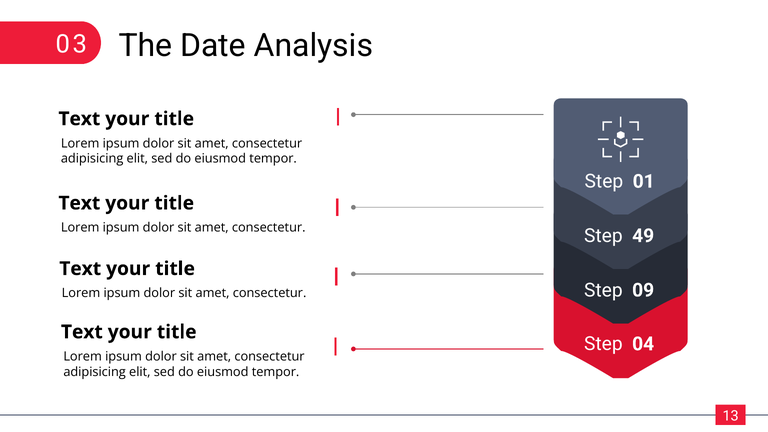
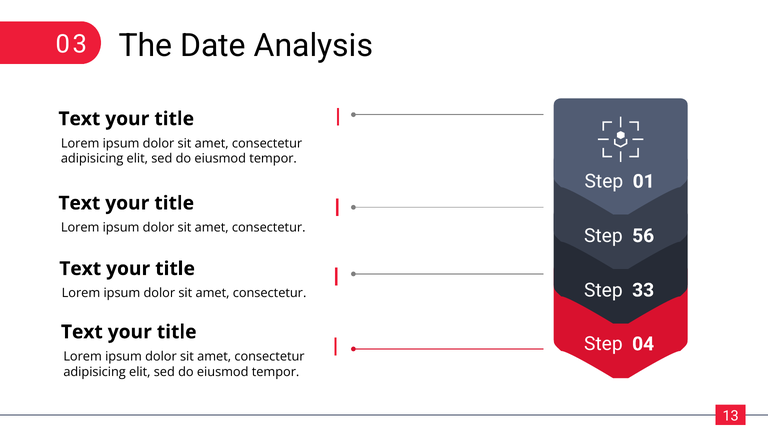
49: 49 -> 56
09: 09 -> 33
